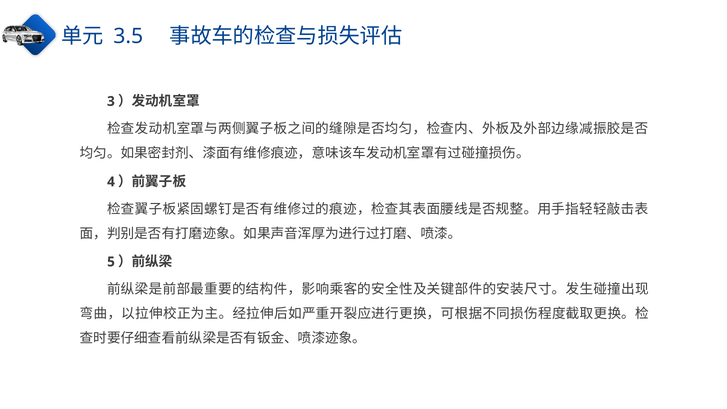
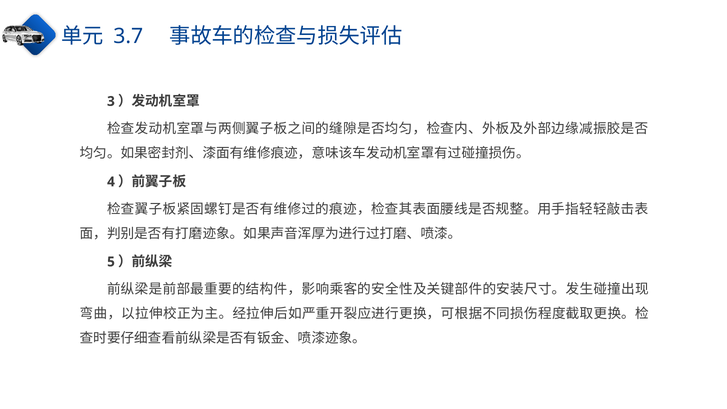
3.5: 3.5 -> 3.7
